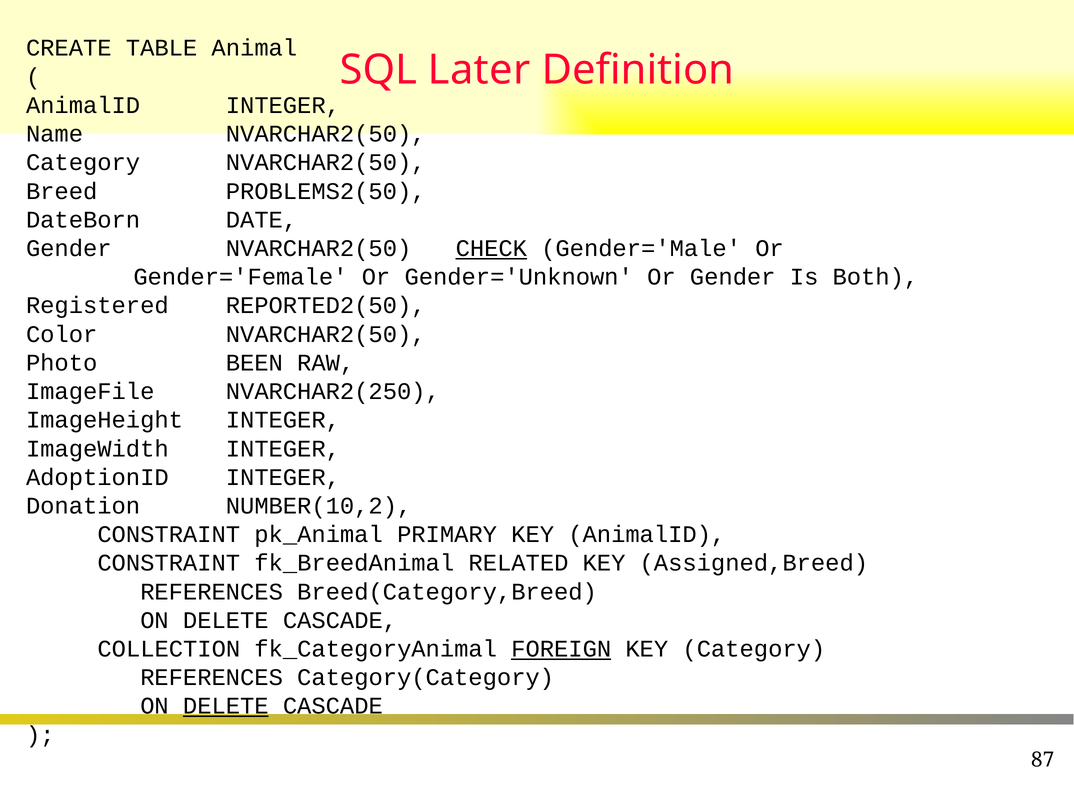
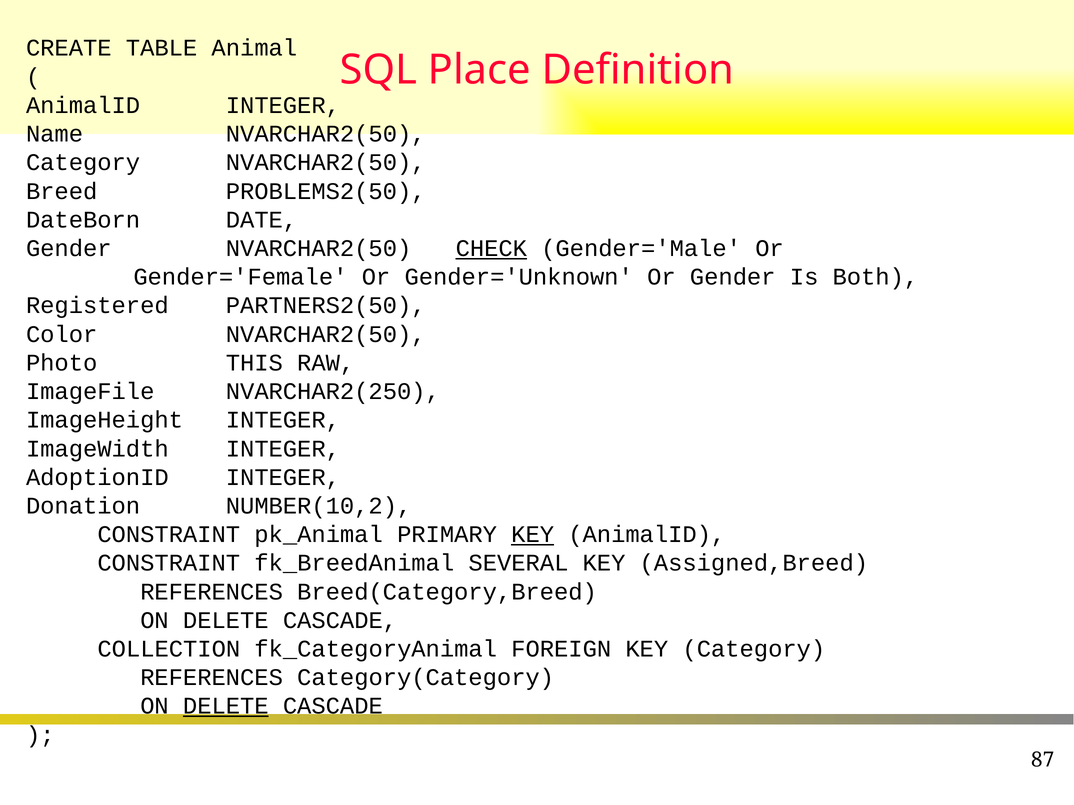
Later: Later -> Place
REPORTED2(50: REPORTED2(50 -> PARTNERS2(50
BEEN: BEEN -> THIS
KEY at (533, 535) underline: none -> present
RELATED: RELATED -> SEVERAL
FOREIGN underline: present -> none
